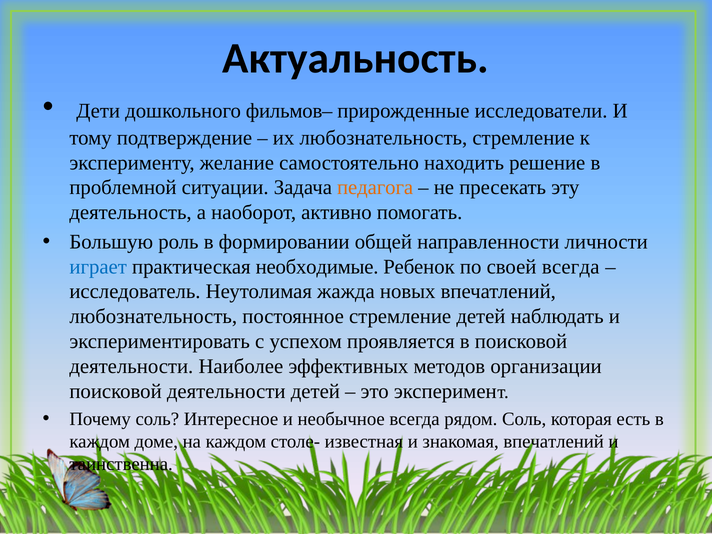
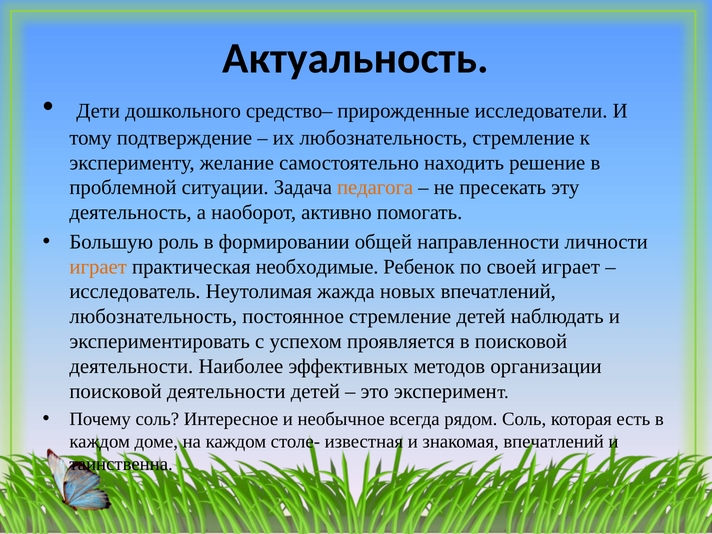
фильмов–: фильмов– -> средство–
играет at (98, 267) colour: blue -> orange
своей всегда: всегда -> играет
